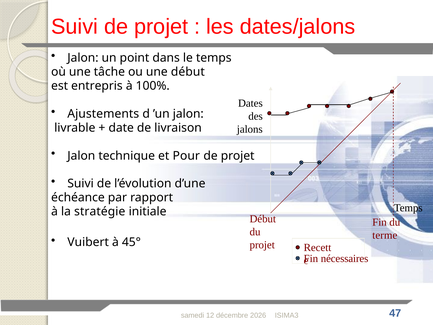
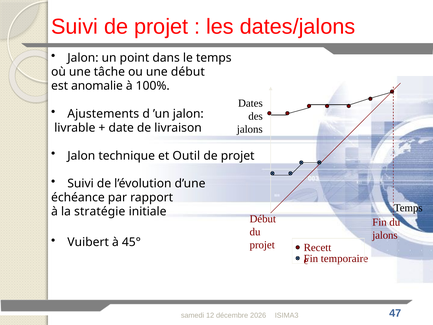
entrepris: entrepris -> anomalie
Pour: Pour -> Outil
terme at (385, 235): terme -> jalons
nécessaires: nécessaires -> temporaire
